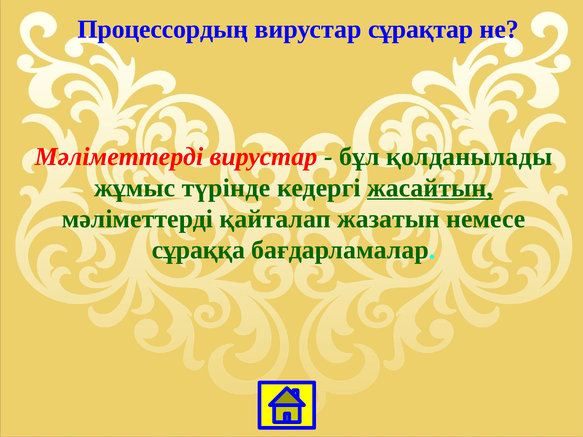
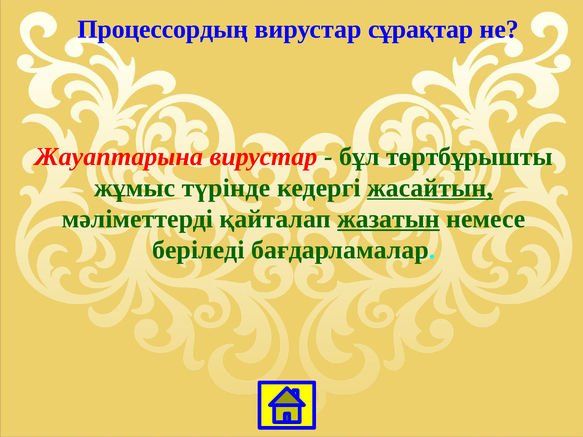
Мәліметтерді at (119, 157): Мәліметтерді -> Жауаптарына
қолданылады: қолданылады -> төртбұрышты
жазатын underline: none -> present
сұраққа: сұраққа -> беріледі
